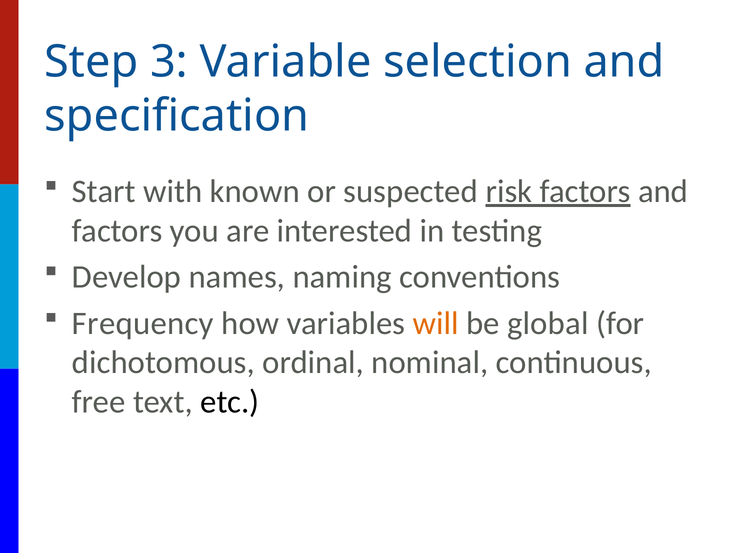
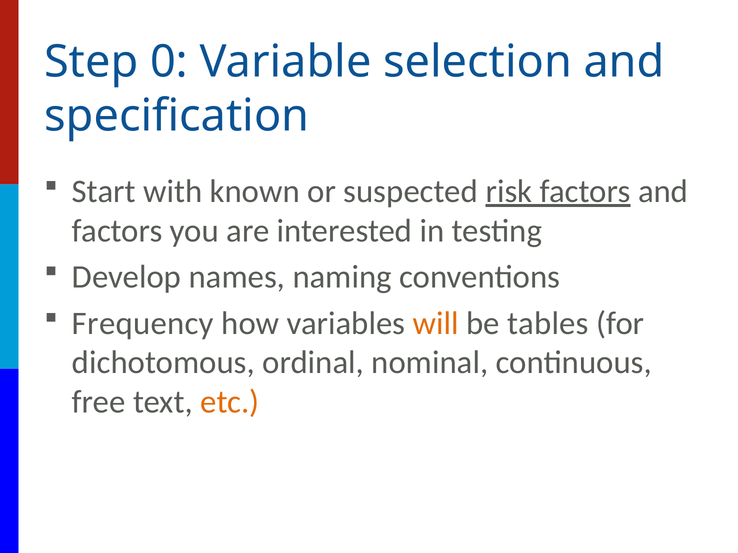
3: 3 -> 0
global: global -> tables
etc colour: black -> orange
